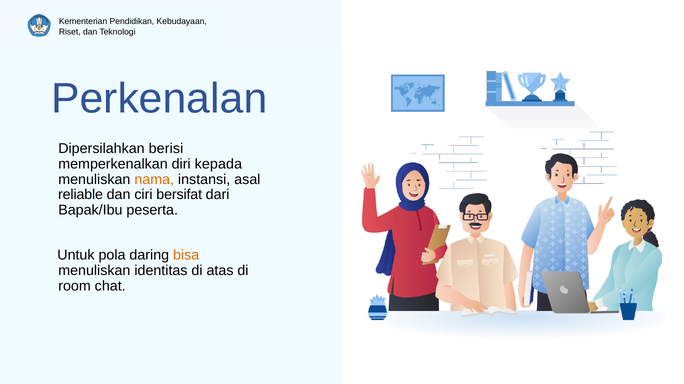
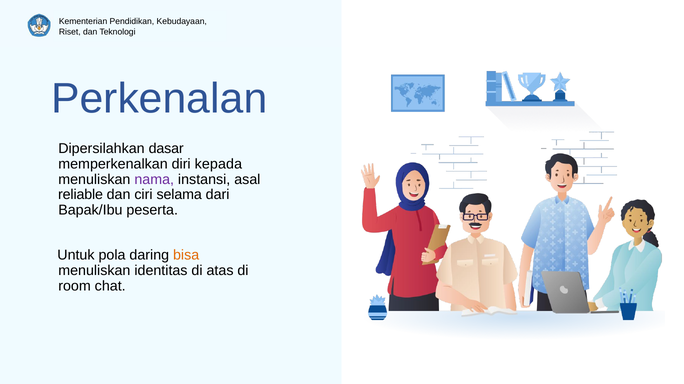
berisi: berisi -> dasar
nama colour: orange -> purple
bersifat: bersifat -> selama
